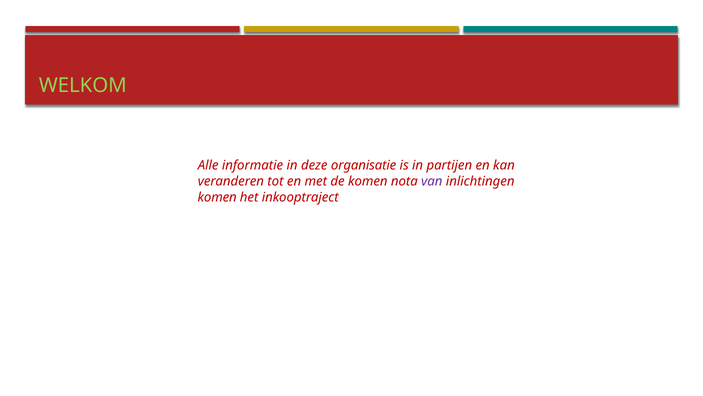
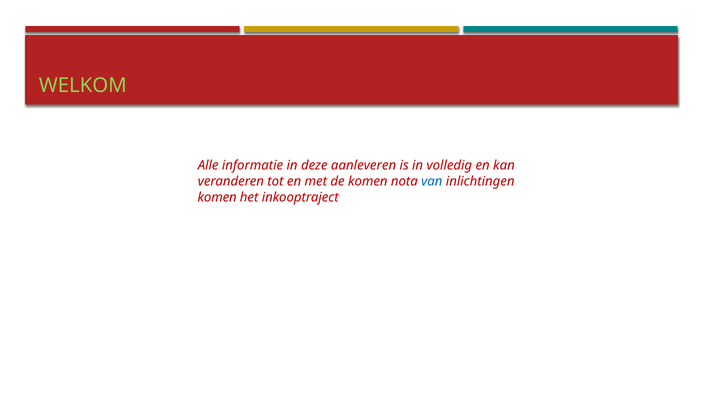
organisatie: organisatie -> aanleveren
partijen: partijen -> volledig
van colour: purple -> blue
